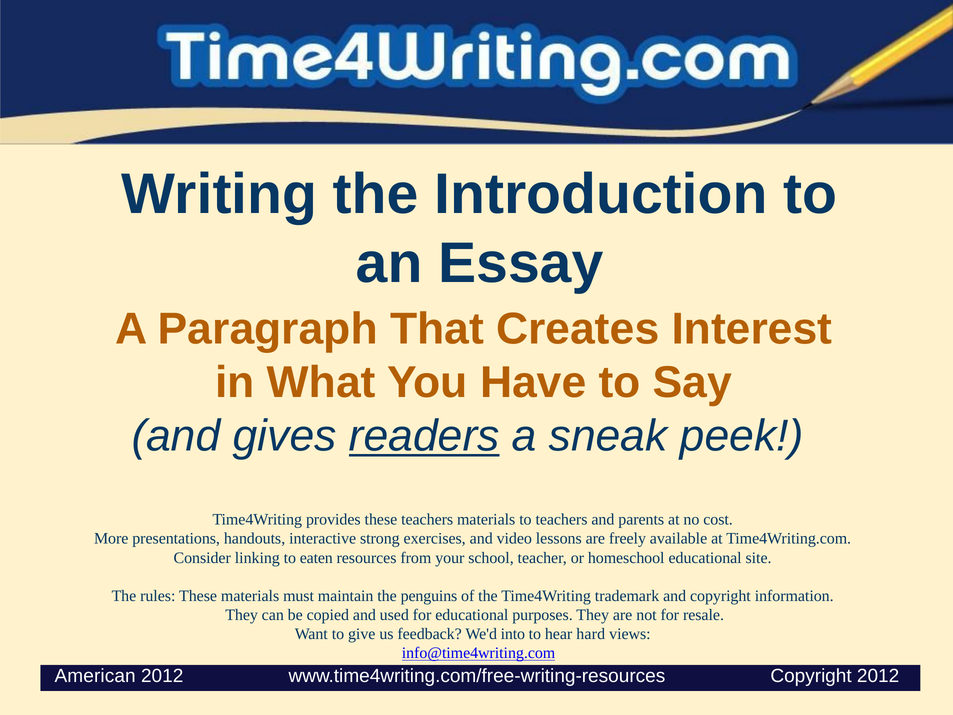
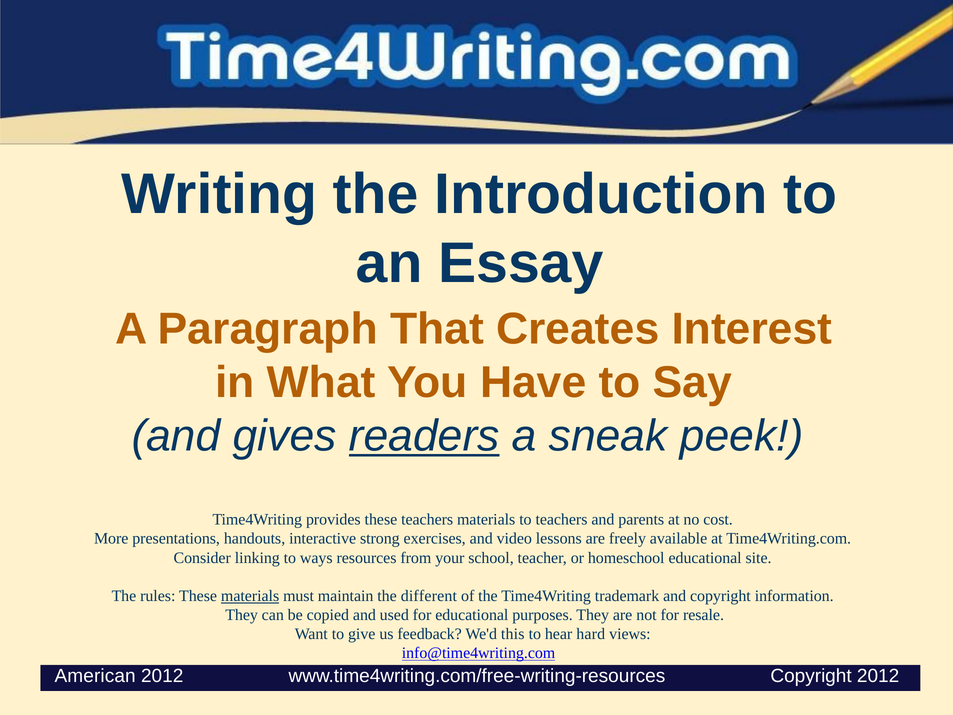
eaten: eaten -> ways
materials at (250, 596) underline: none -> present
penguins: penguins -> different
into: into -> this
